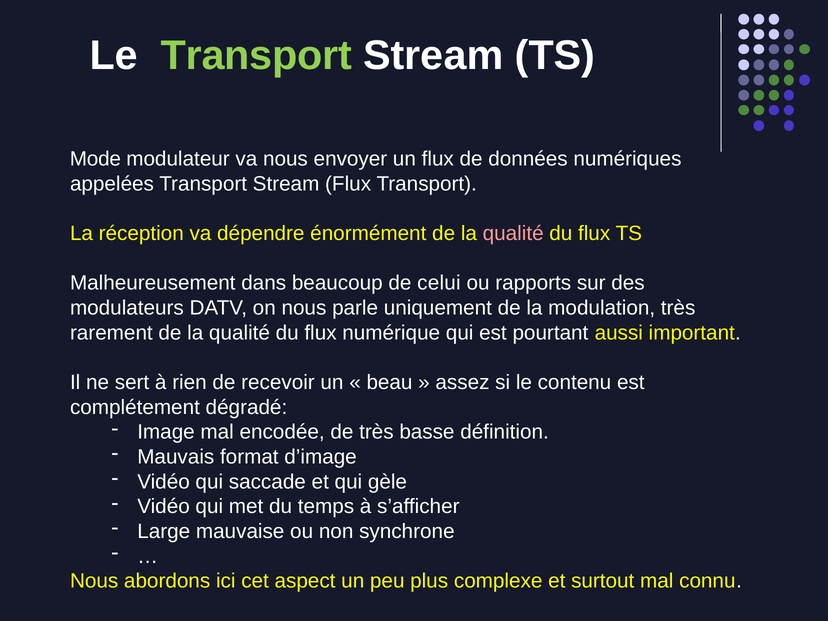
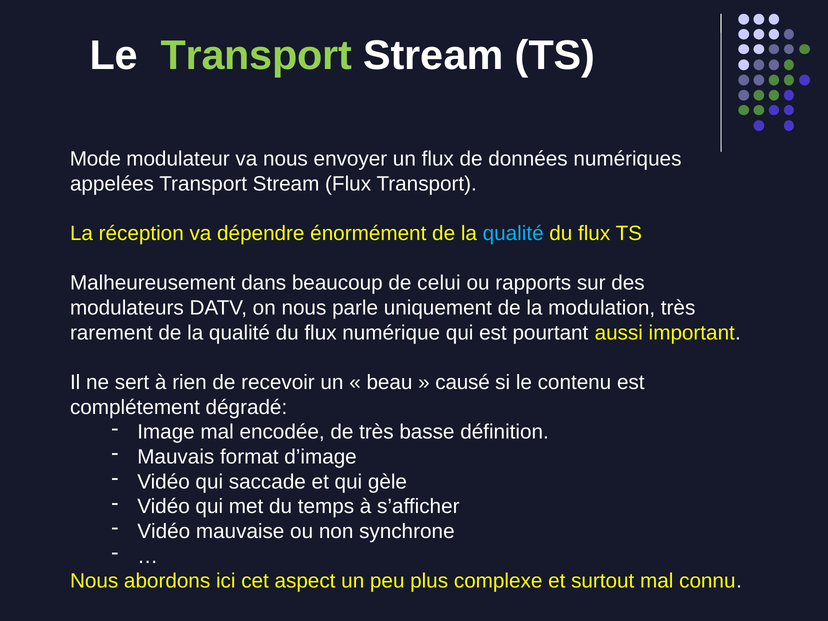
qualité at (513, 233) colour: pink -> light blue
assez: assez -> causé
Large at (164, 531): Large -> Vidéo
